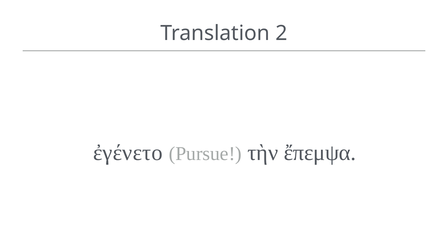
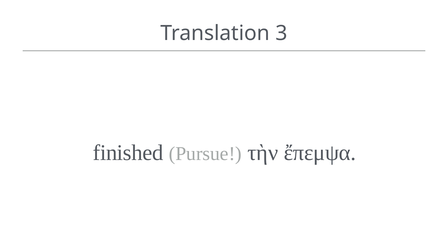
2: 2 -> 3
ἐγένετο: ἐγένετο -> finished
